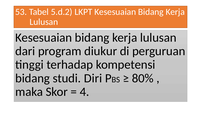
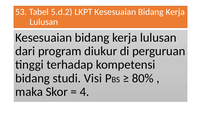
Diri: Diri -> Visi
